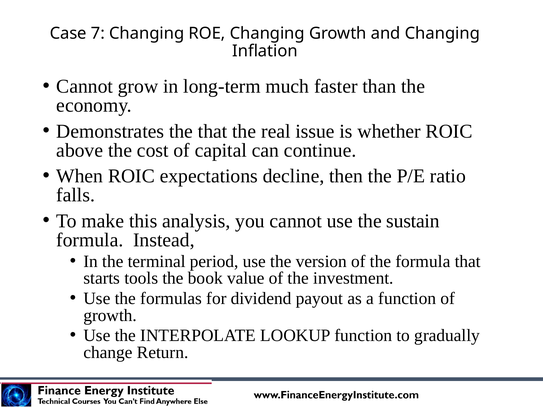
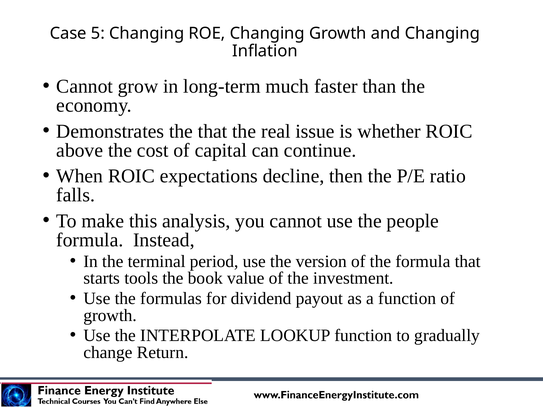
7: 7 -> 5
sustain: sustain -> people
